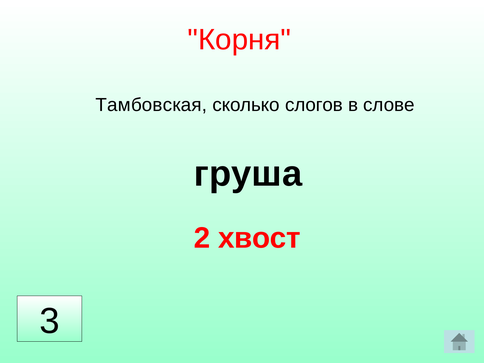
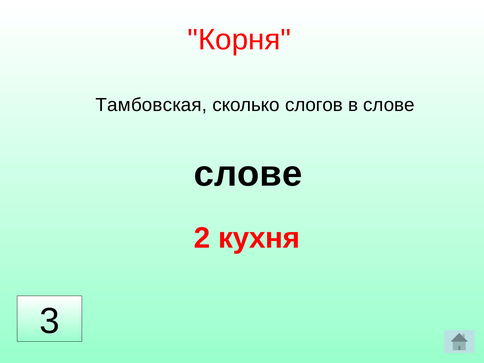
груша at (248, 174): груша -> слове
хвост: хвост -> кухня
